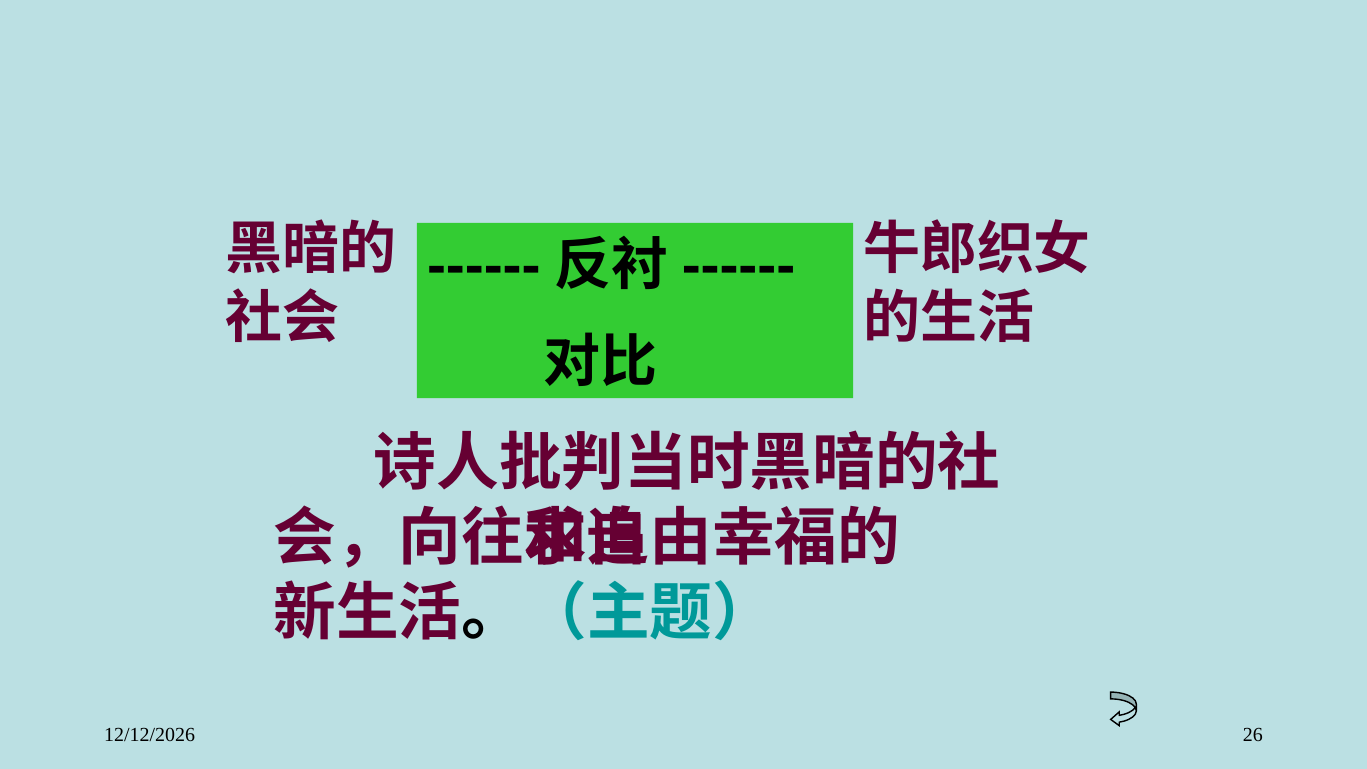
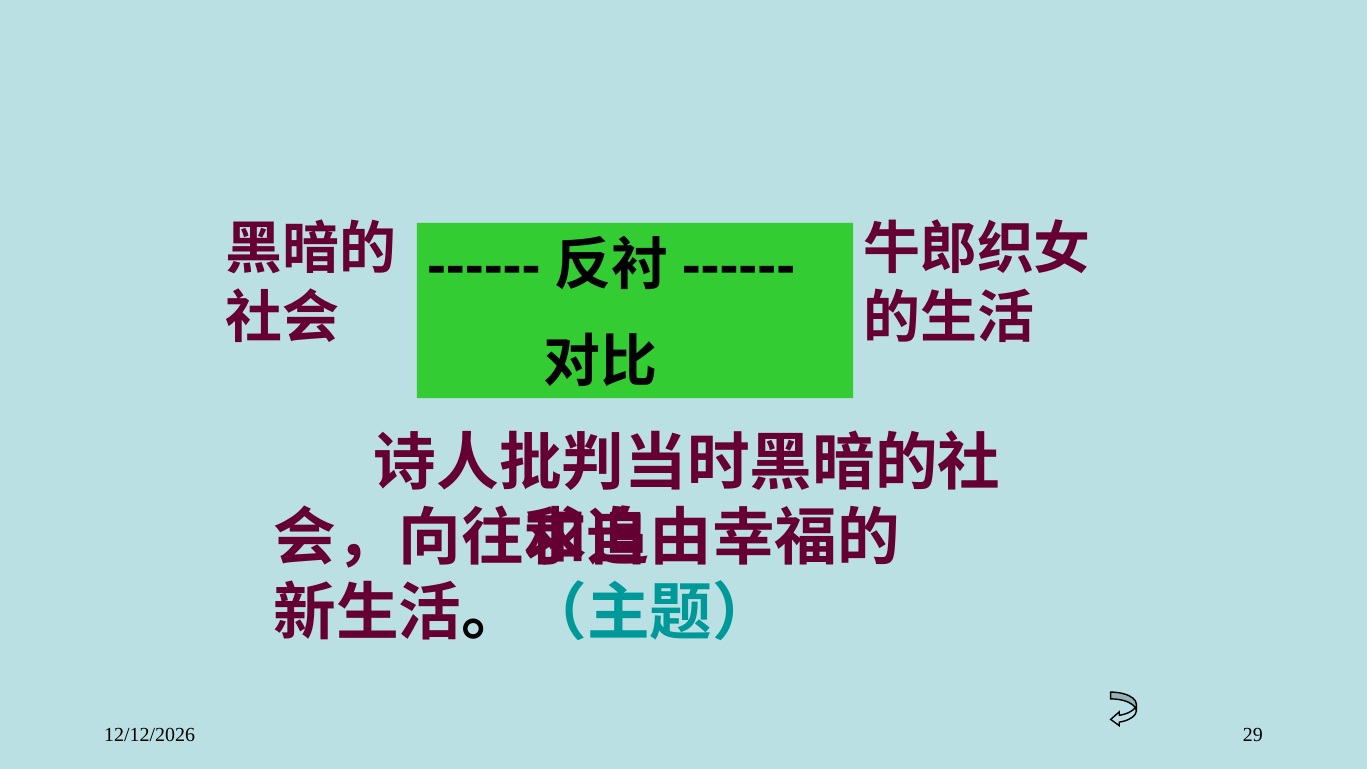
26: 26 -> 29
